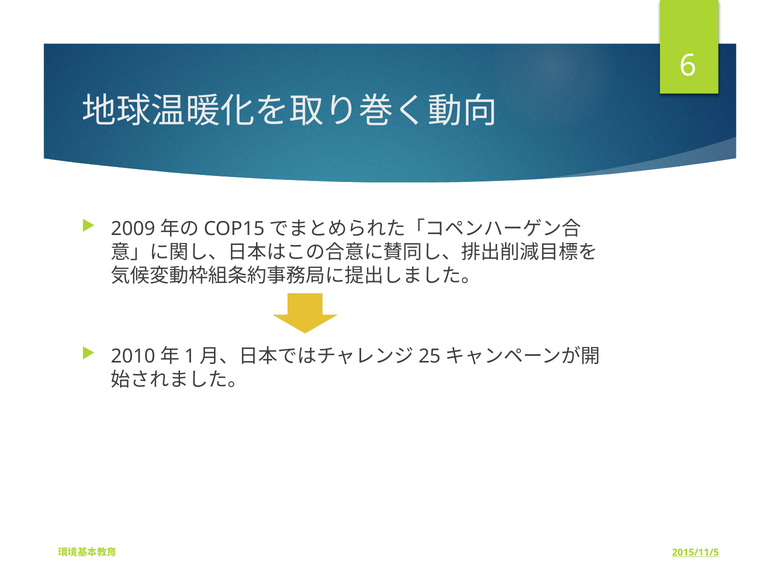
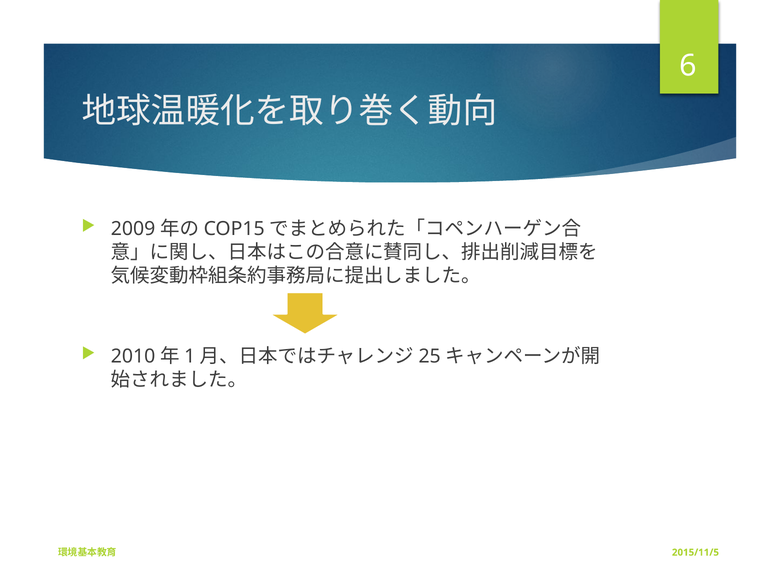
2015/11/5 underline: present -> none
